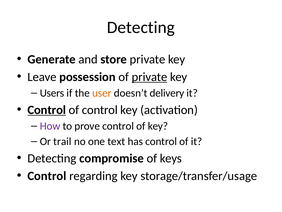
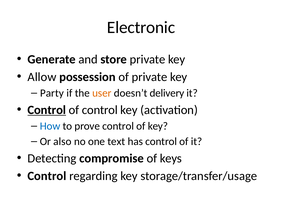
Detecting at (141, 27): Detecting -> Electronic
Leave: Leave -> Allow
private at (150, 77) underline: present -> none
Users: Users -> Party
How colour: purple -> blue
trail: trail -> also
